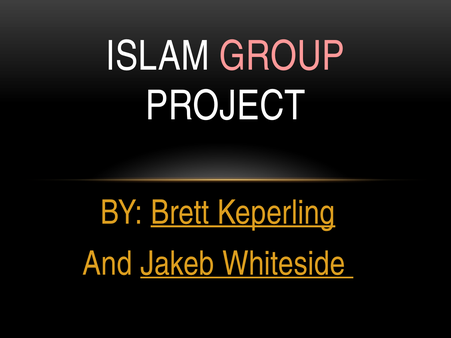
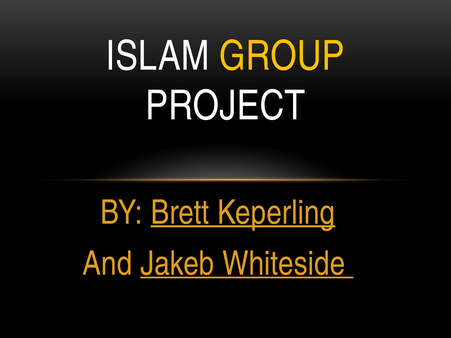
GROUP colour: pink -> yellow
